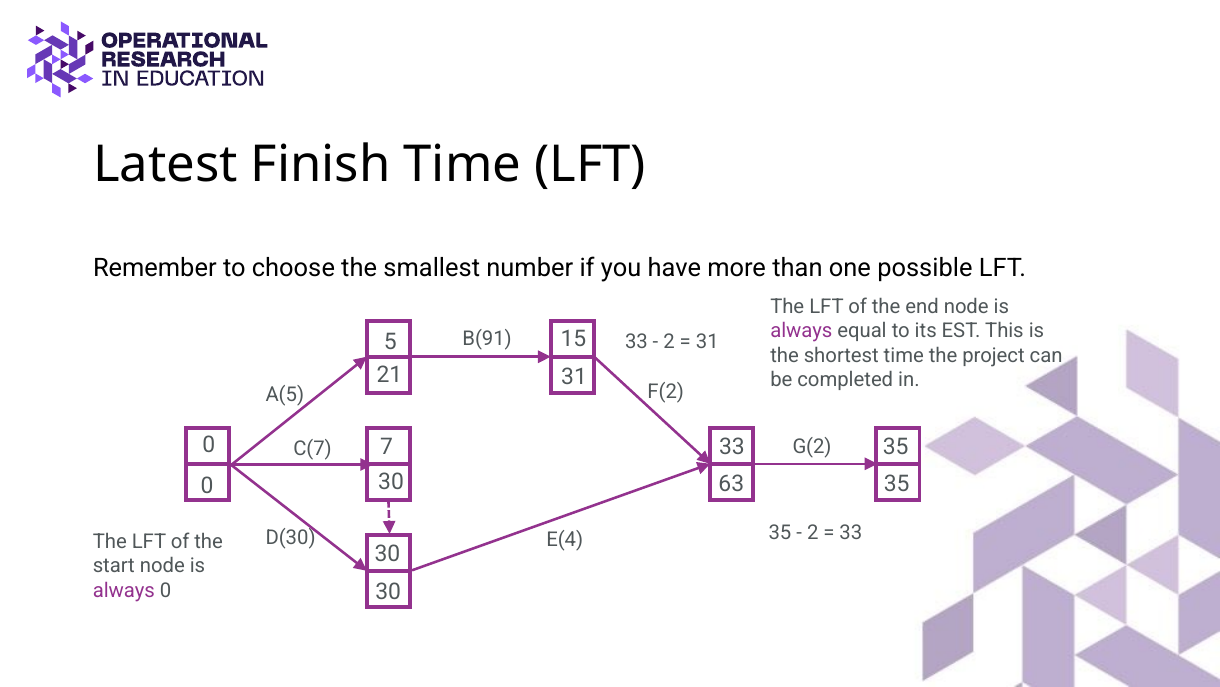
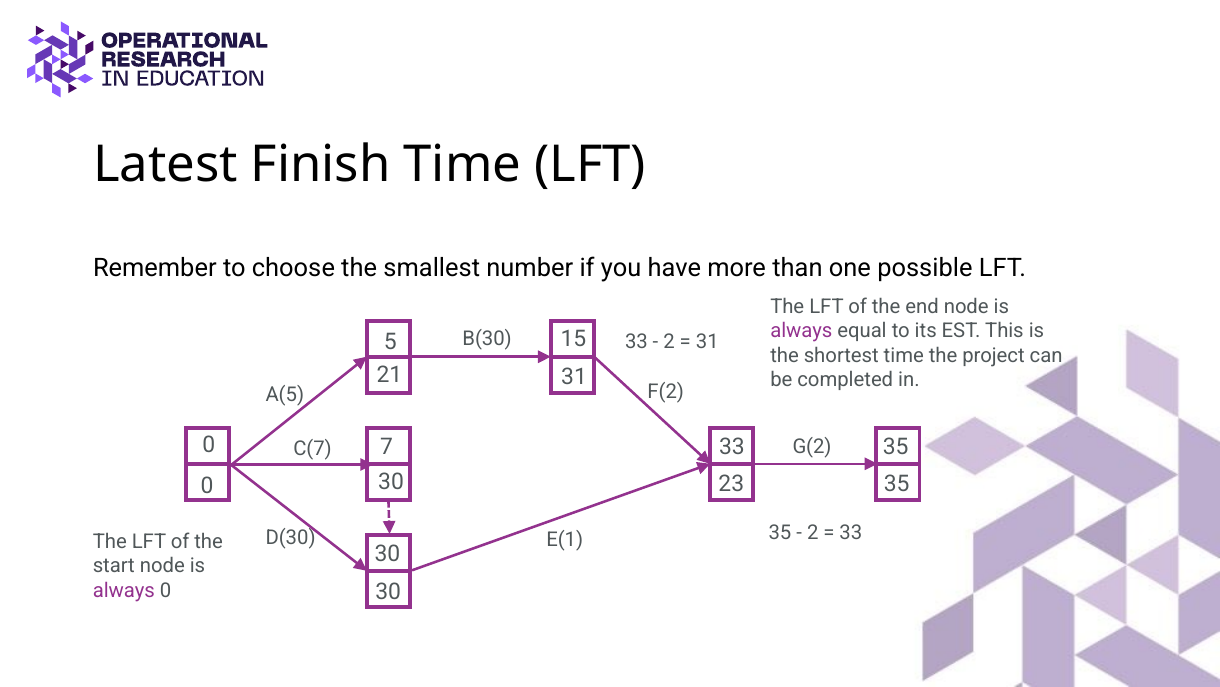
B(91: B(91 -> B(30
63: 63 -> 23
E(4: E(4 -> E(1
